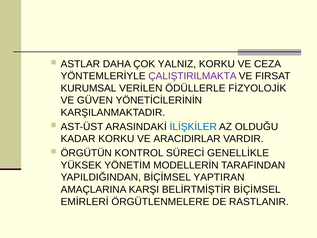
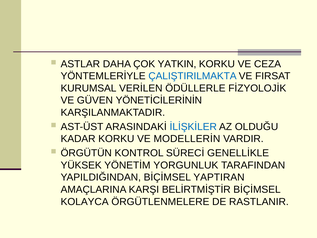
YALNIZ: YALNIZ -> YATKIN
ÇALIŞTIRILMAKTA colour: purple -> blue
ARACIDIRLAR: ARACIDIRLAR -> MODELLERİN
MODELLERİN: MODELLERİN -> YORGUNLUK
EMİRLERİ: EMİRLERİ -> KOLAYCA
